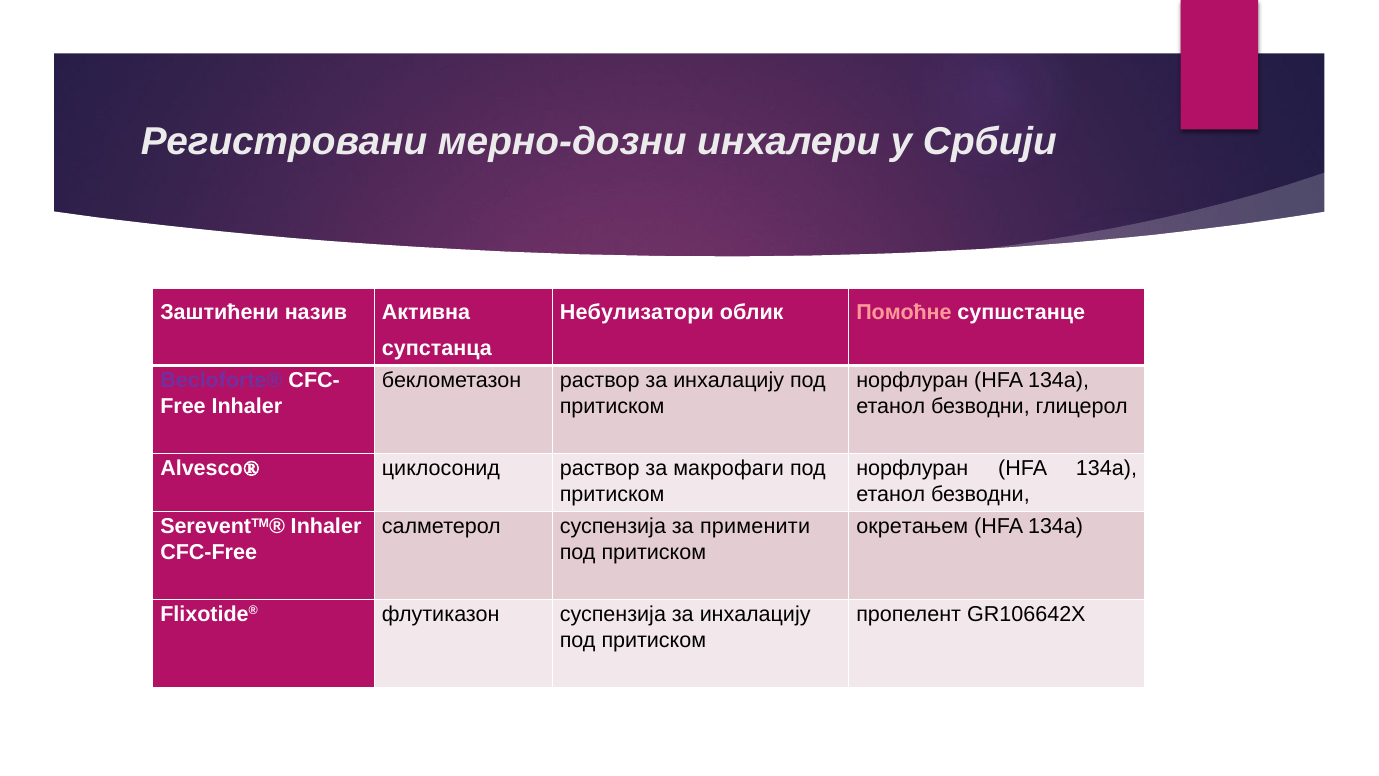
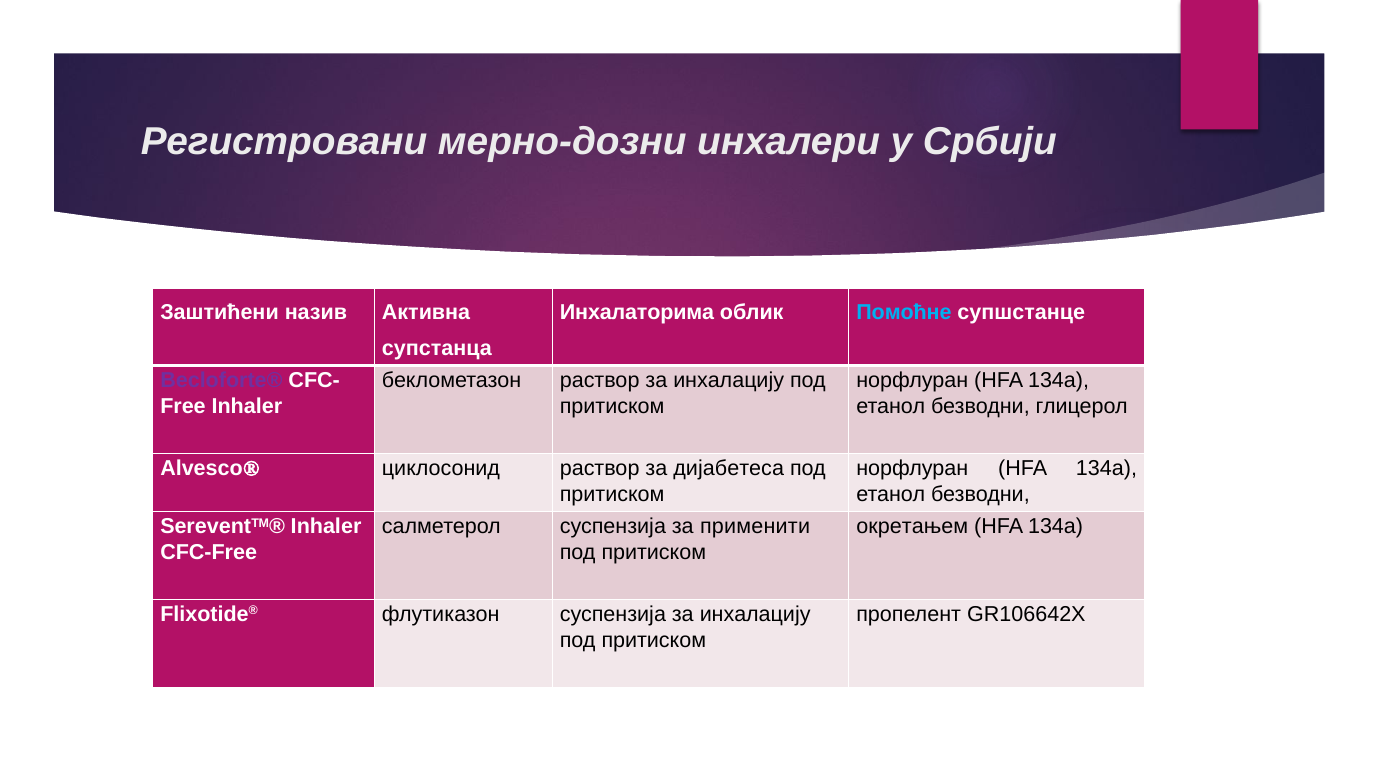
Небулизатори: Небулизатори -> Инхалаторима
Помоћне colour: pink -> light blue
макрофаги: макрофаги -> дијабетеса
